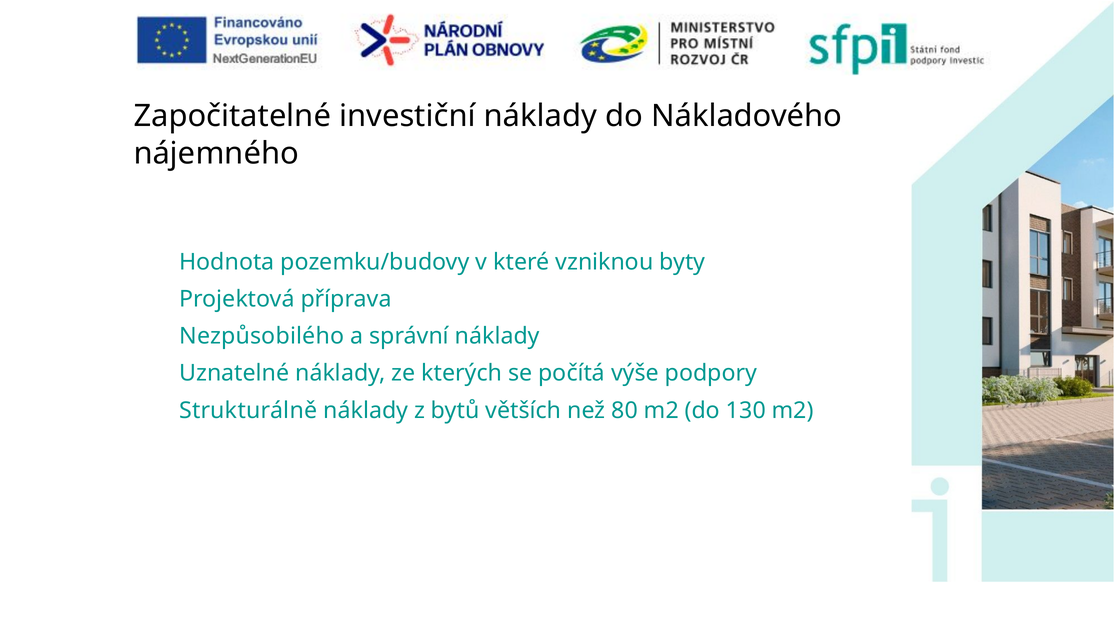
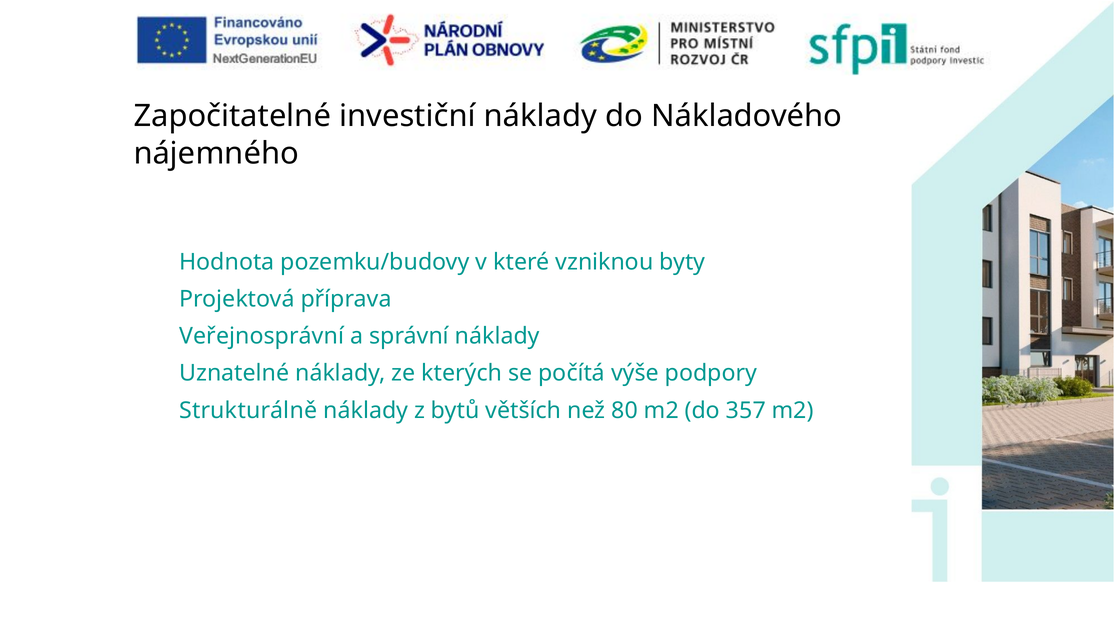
Nezpůsobilého: Nezpůsobilého -> Veřejnosprávní
130: 130 -> 357
